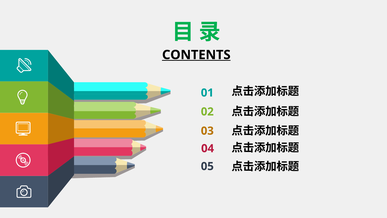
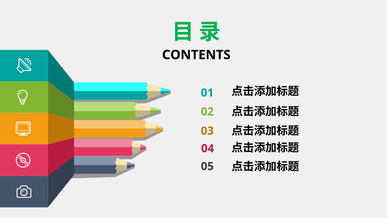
CONTENTS underline: present -> none
